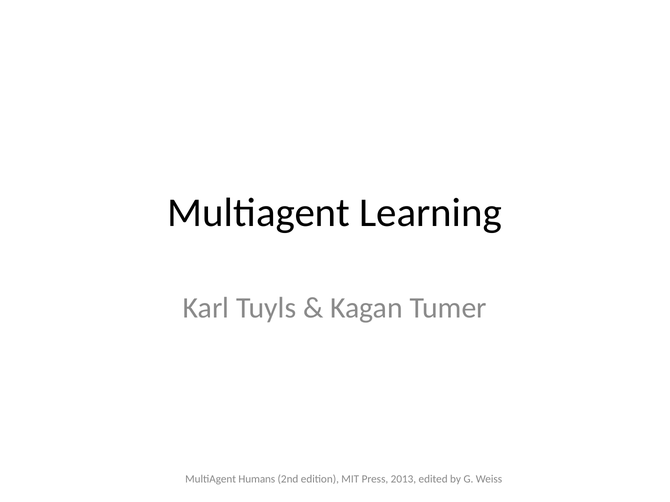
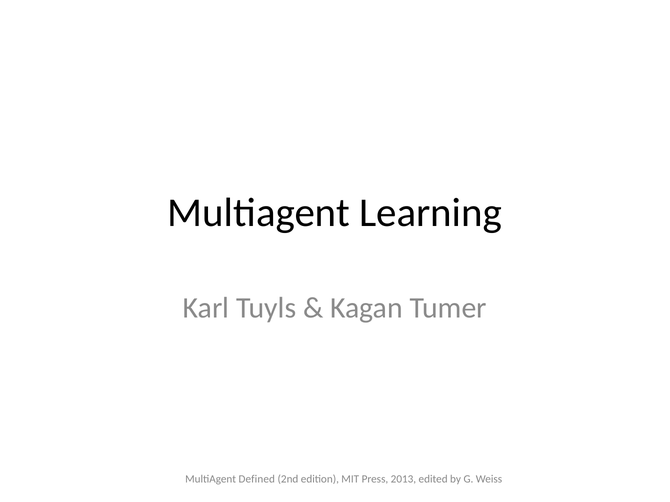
Humans: Humans -> Defined
